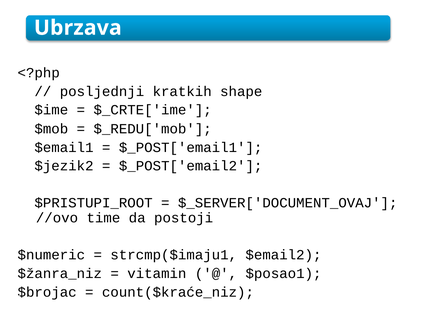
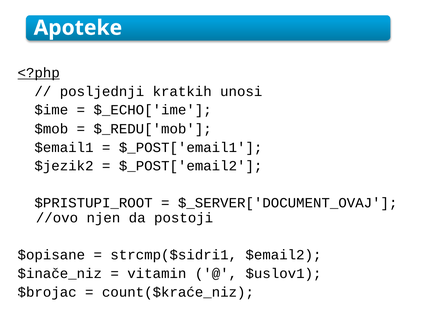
Ubrzava: Ubrzava -> Apoteke
<?php underline: none -> present
shape: shape -> unosi
$_CRTE['ime: $_CRTE['ime -> $_ECHO['ime
time: time -> njen
$numeric: $numeric -> $opisane
strcmp($imaju1: strcmp($imaju1 -> strcmp($sidri1
$žanra_niz: $žanra_niz -> $inače_niz
$posao1: $posao1 -> $uslov1
